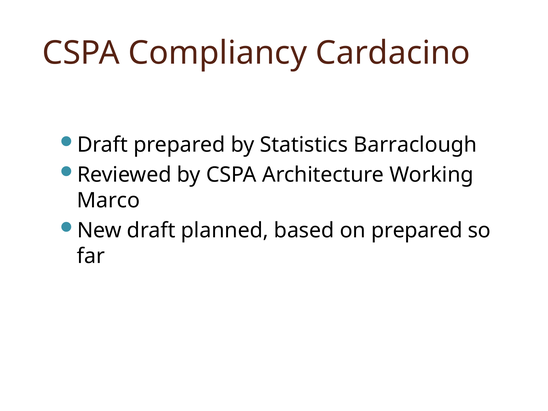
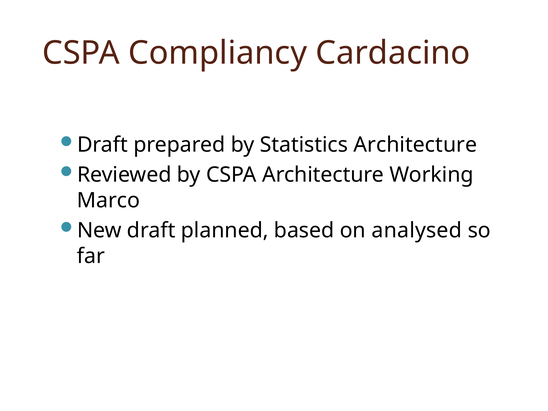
Statistics Barraclough: Barraclough -> Architecture
on prepared: prepared -> analysed
